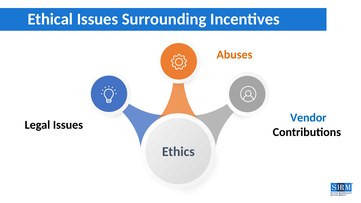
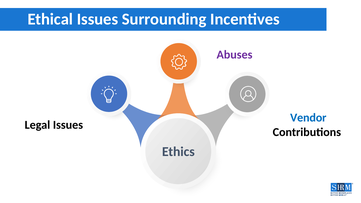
Abuses colour: orange -> purple
